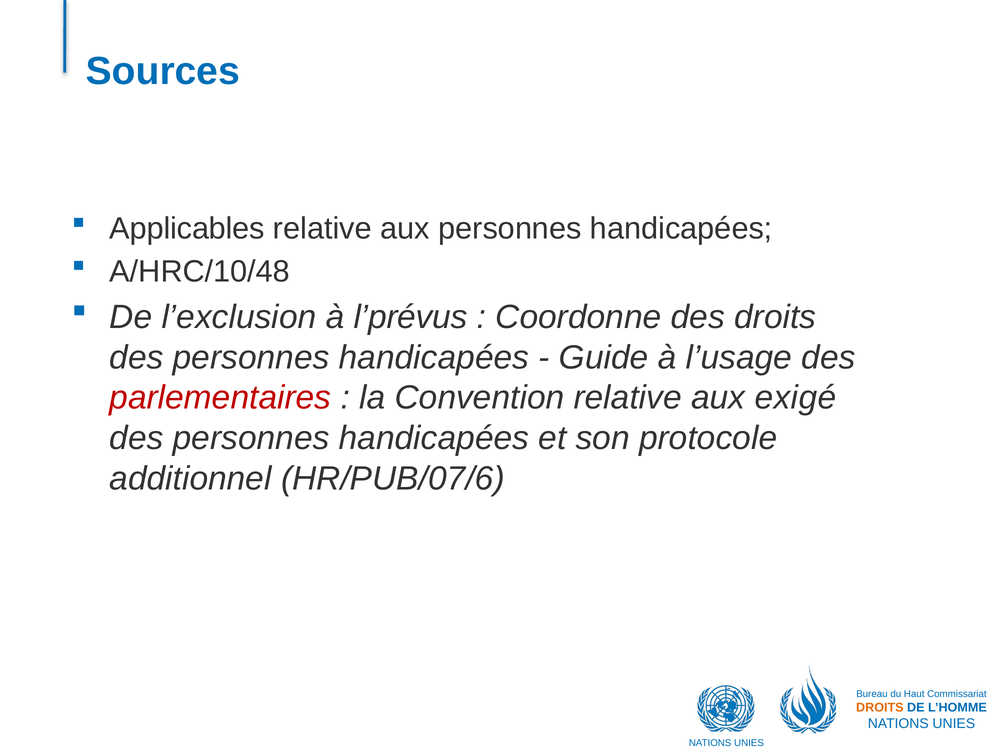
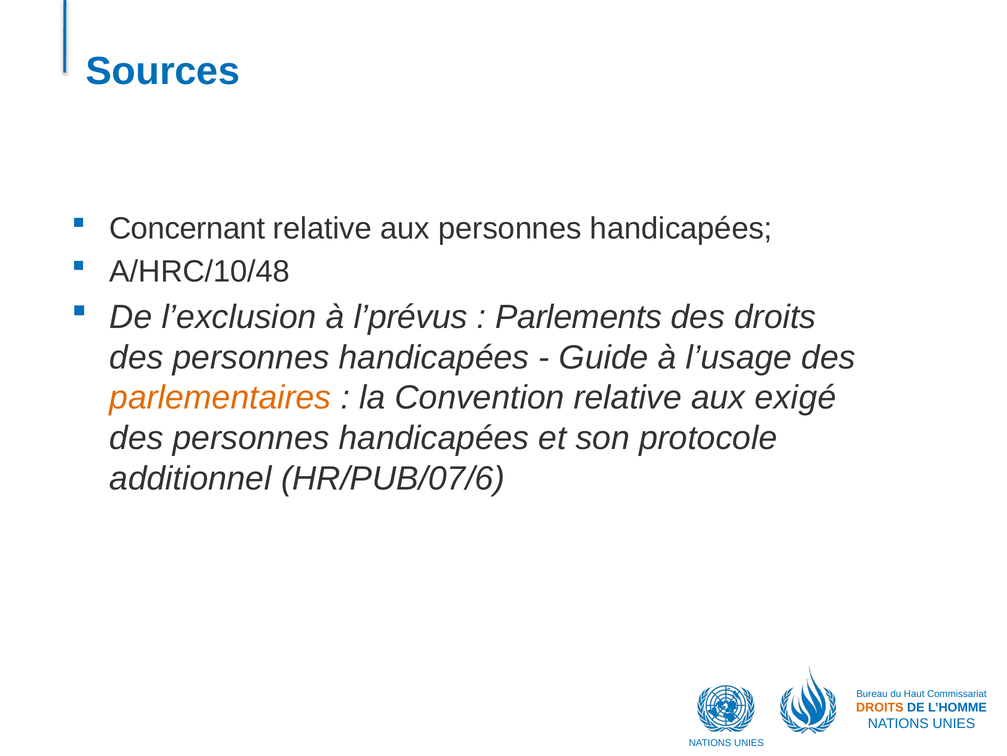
Applicables: Applicables -> Concernant
Coordonne: Coordonne -> Parlements
parlementaires colour: red -> orange
